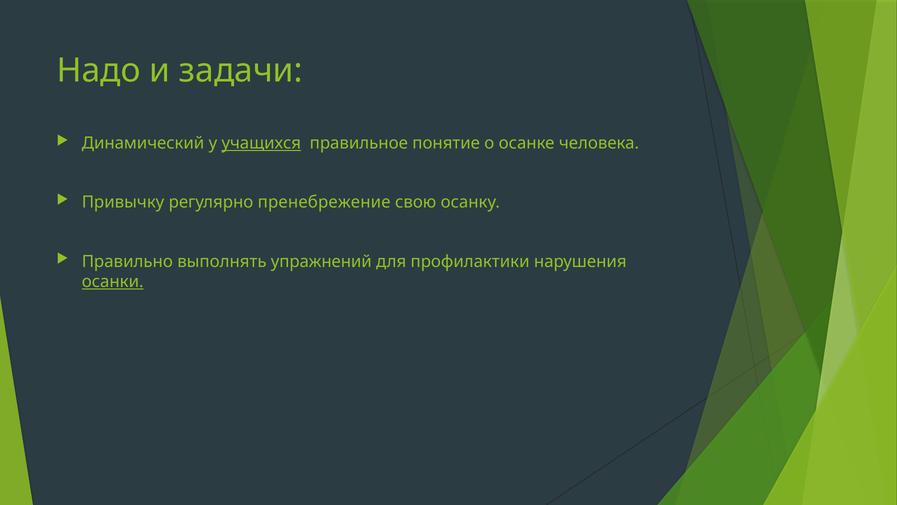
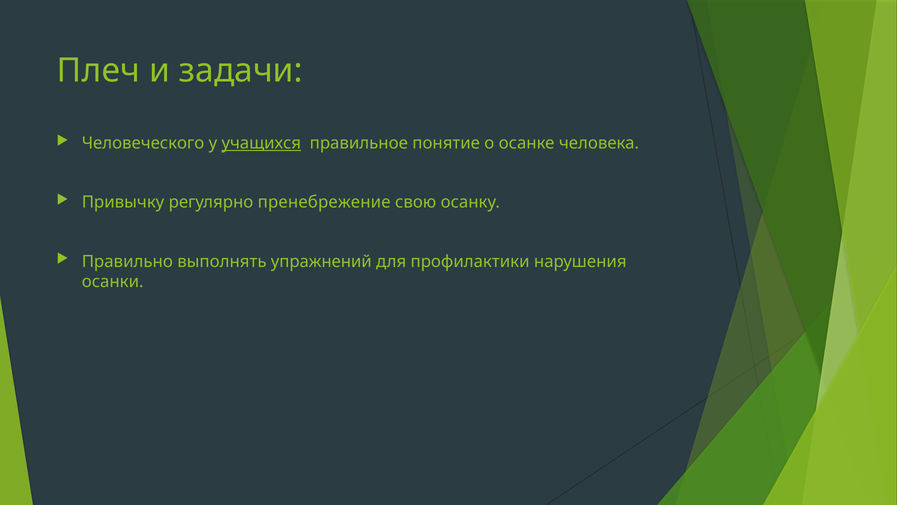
Надо: Надо -> Плеч
Динамический: Динамический -> Человеческого
осанки underline: present -> none
